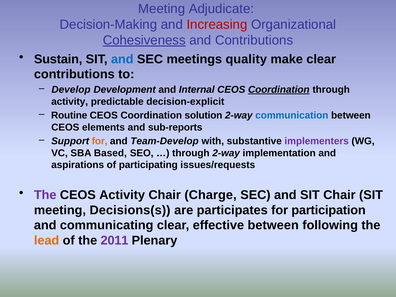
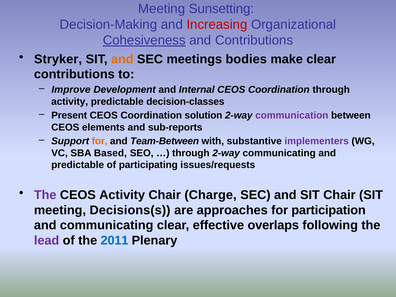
Adjudicate: Adjudicate -> Sunsetting
Sustain: Sustain -> Stryker
and at (122, 59) colour: blue -> orange
quality: quality -> bodies
Develop: Develop -> Improve
Coordination at (279, 90) underline: present -> none
decision-explicit: decision-explicit -> decision-classes
Routine: Routine -> Present
communication colour: blue -> purple
Team-Develop: Team-Develop -> Team-Between
2-way implementation: implementation -> communicating
aspirations at (78, 165): aspirations -> predictable
participates: participates -> approaches
effective between: between -> overlaps
lead colour: orange -> purple
2011 colour: purple -> blue
